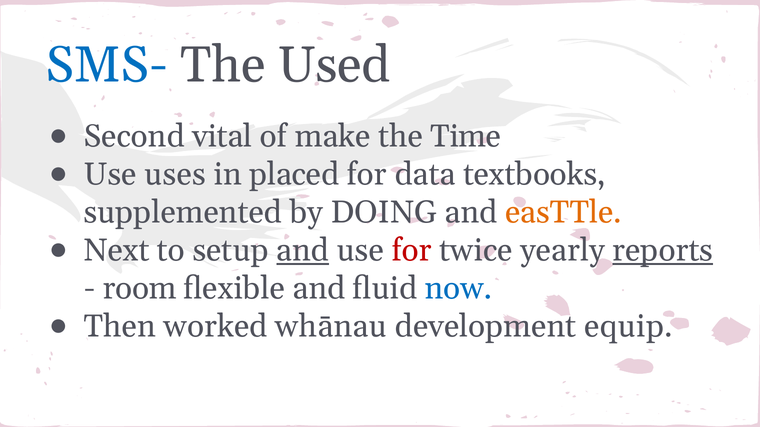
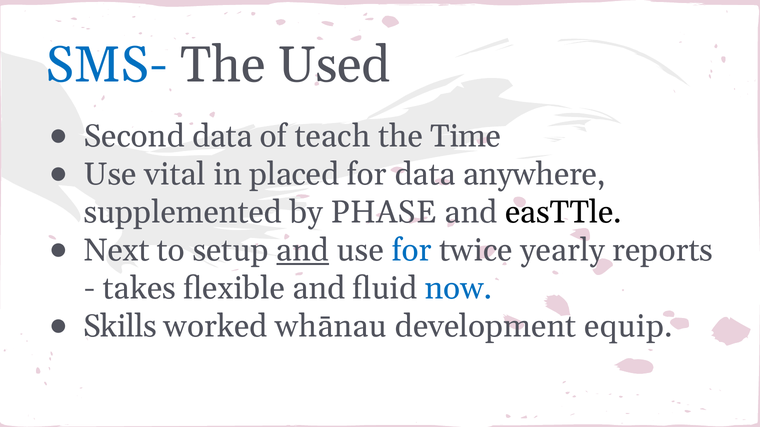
Second vital: vital -> data
make: make -> teach
uses: uses -> vital
textbooks: textbooks -> anywhere
DOING: DOING -> PHASE
easTTle colour: orange -> black
for at (412, 251) colour: red -> blue
reports underline: present -> none
room: room -> takes
Then: Then -> Skills
